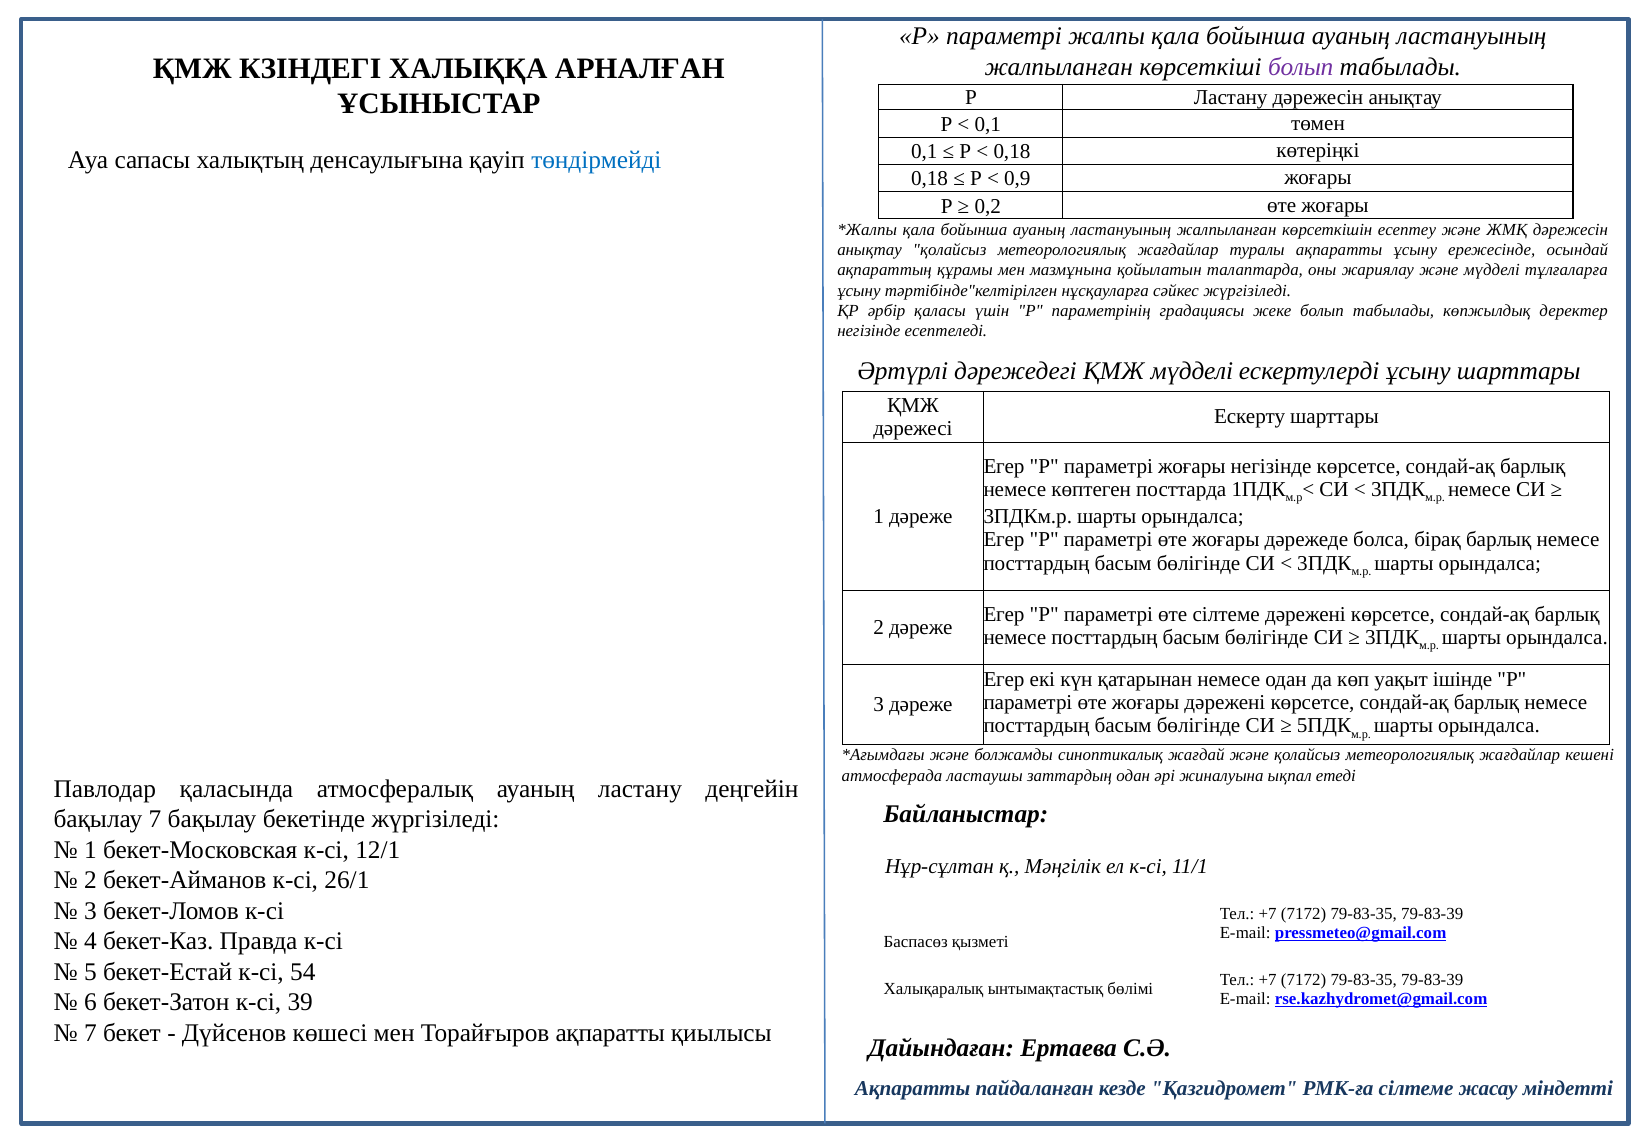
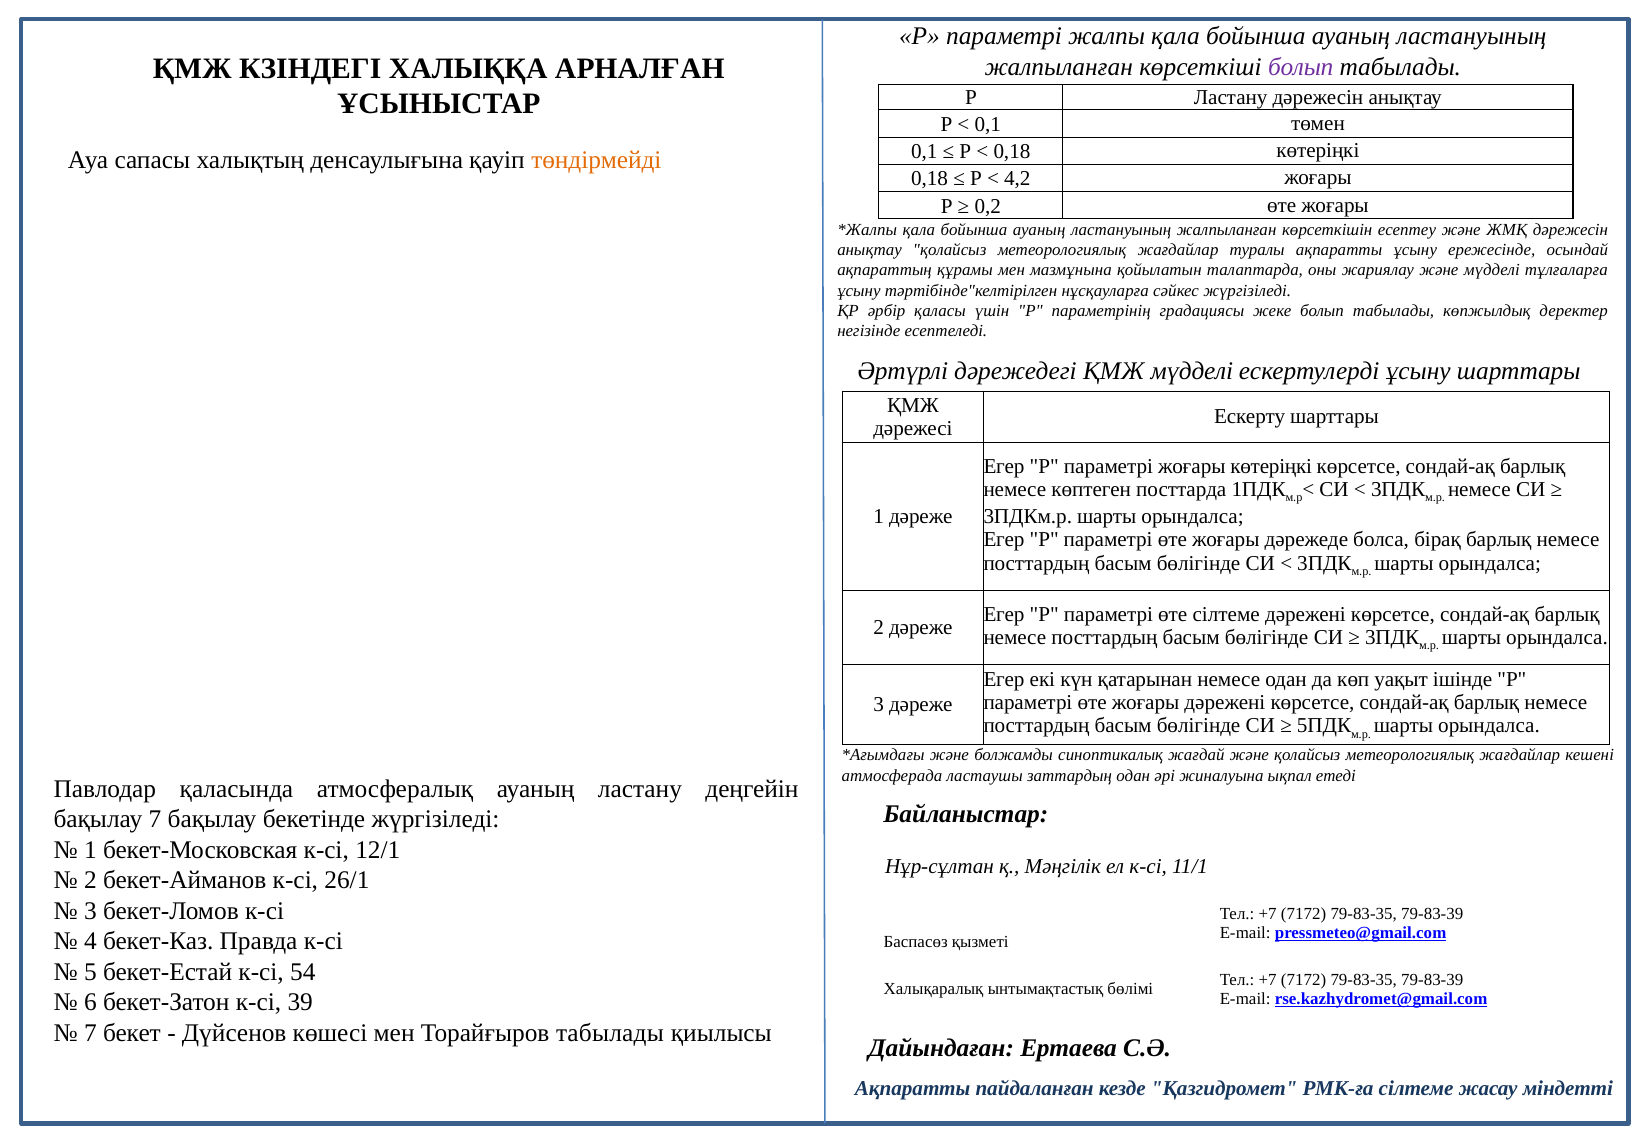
төндірмейді colour: blue -> orange
0,9: 0,9 -> 4,2
жоғары негізінде: негізінде -> көтеріңкі
Торайғыров ақпаратты: ақпаратты -> табылады
